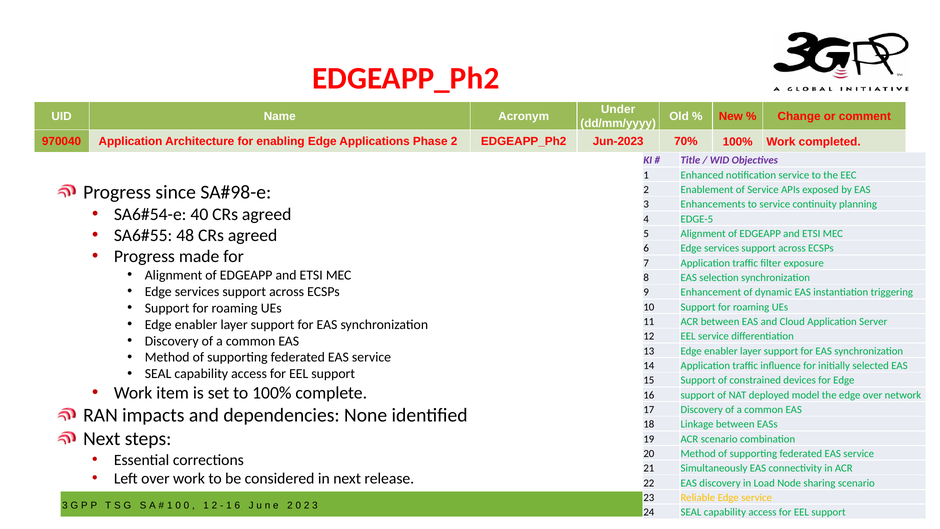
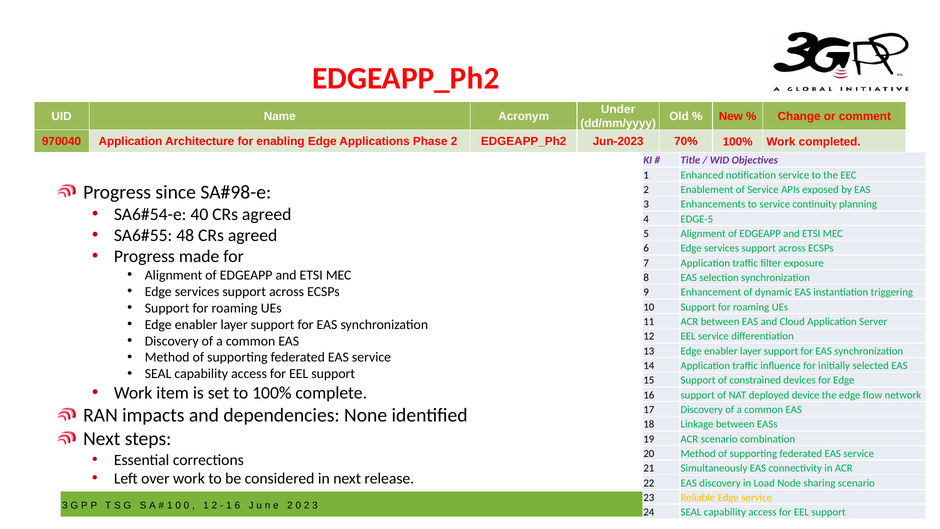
model: model -> device
edge over: over -> flow
